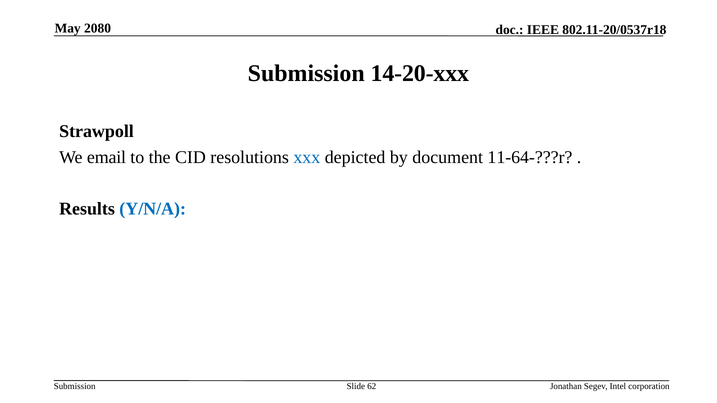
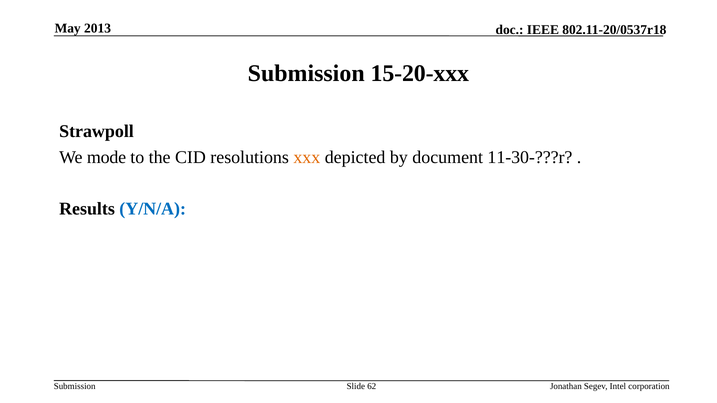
2080: 2080 -> 2013
14-20-xxx: 14-20-xxx -> 15-20-xxx
email: email -> mode
xxx colour: blue -> orange
11-64-???r: 11-64-???r -> 11-30-???r
